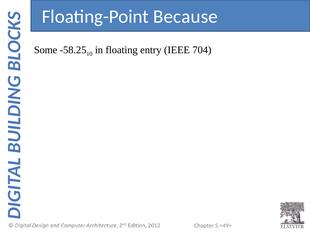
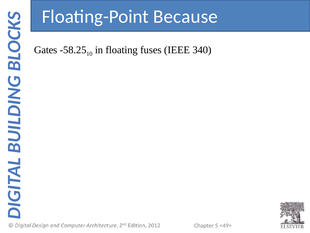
Some: Some -> Gates
entry: entry -> fuses
704: 704 -> 340
